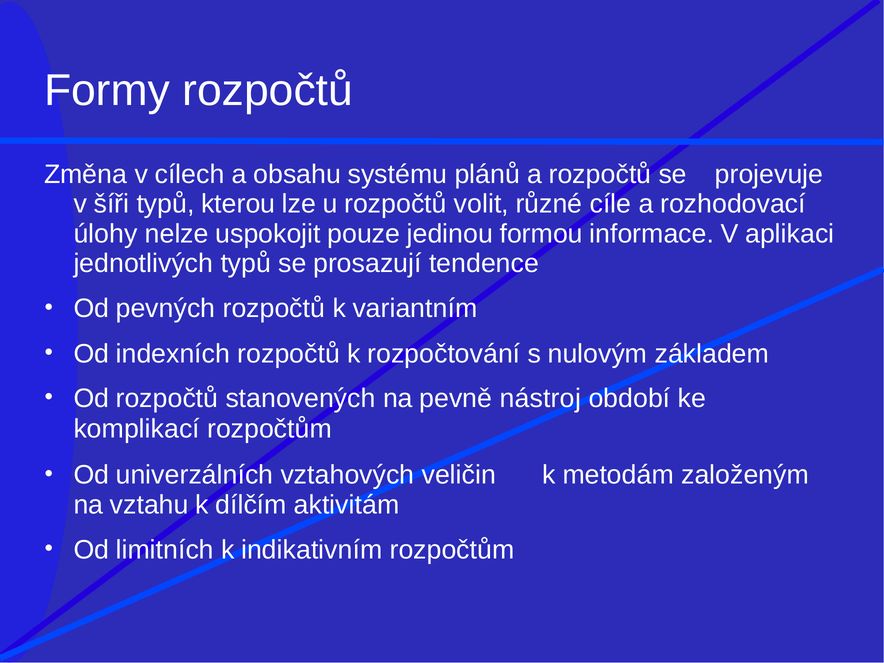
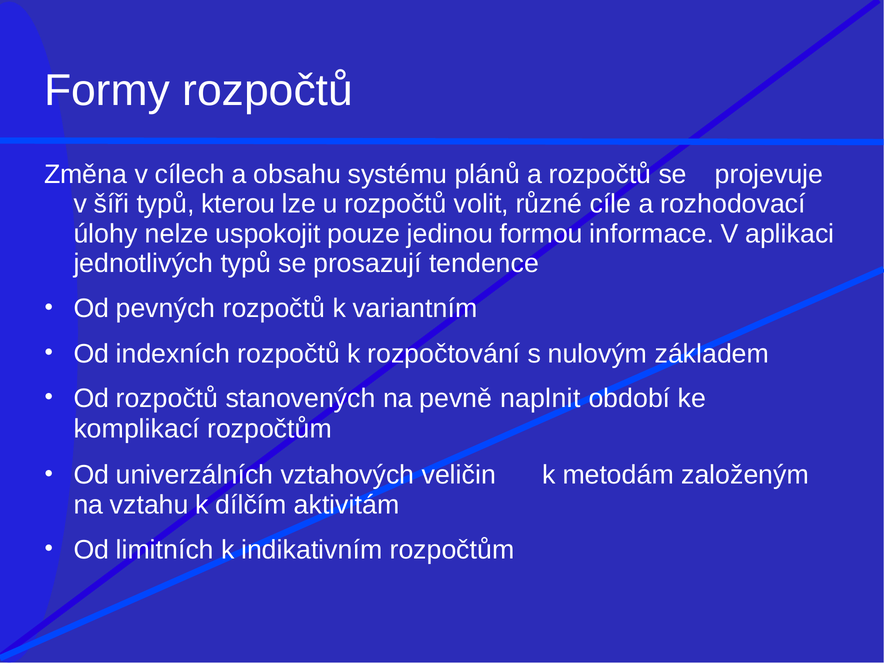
nástroj: nástroj -> naplnit
